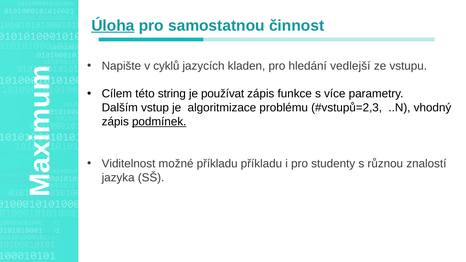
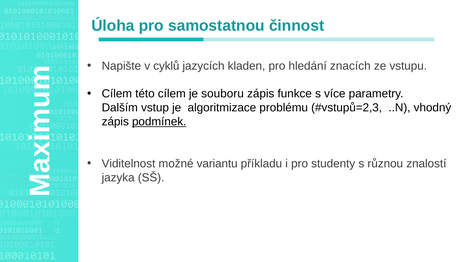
Úloha underline: present -> none
vedlejší: vedlejší -> znacích
této string: string -> cílem
používat: používat -> souboru
možné příkladu: příkladu -> variantu
